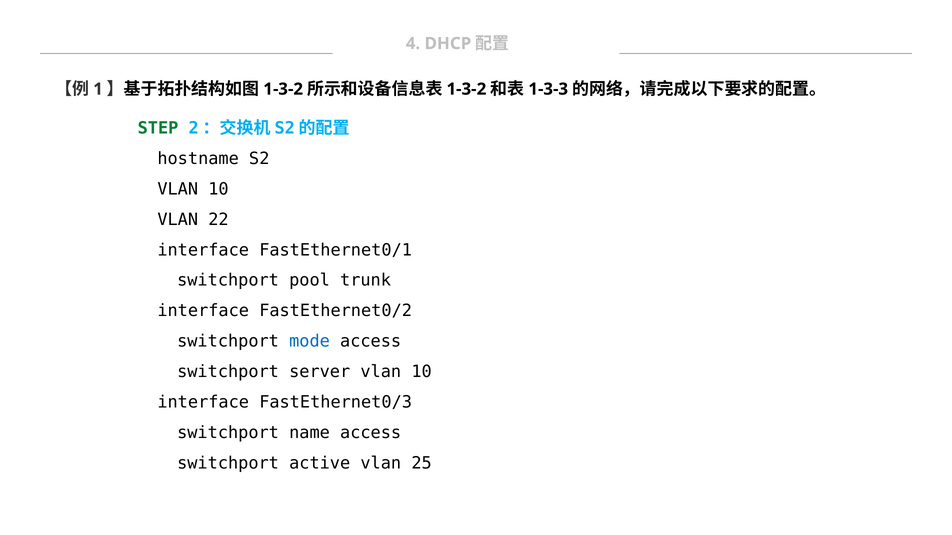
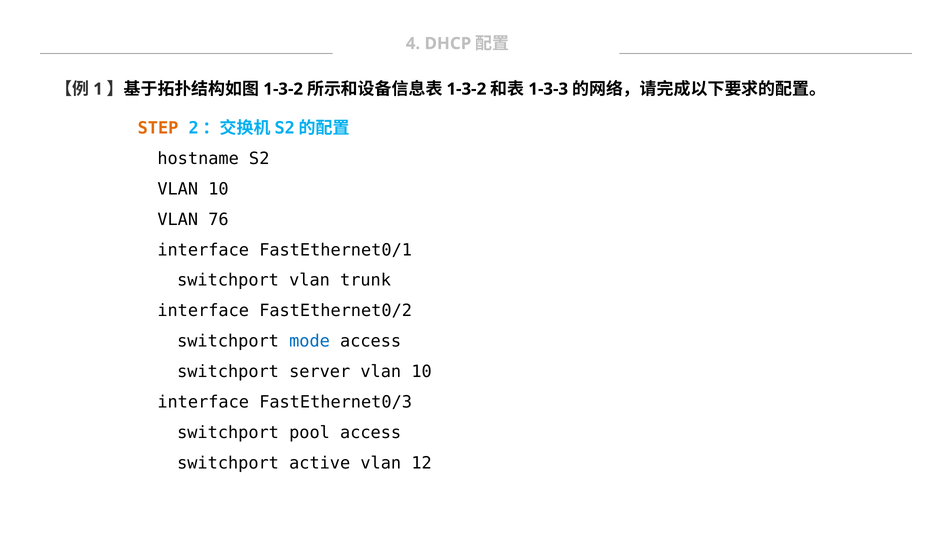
STEP colour: green -> orange
22: 22 -> 76
switchport pool: pool -> vlan
name: name -> pool
25: 25 -> 12
